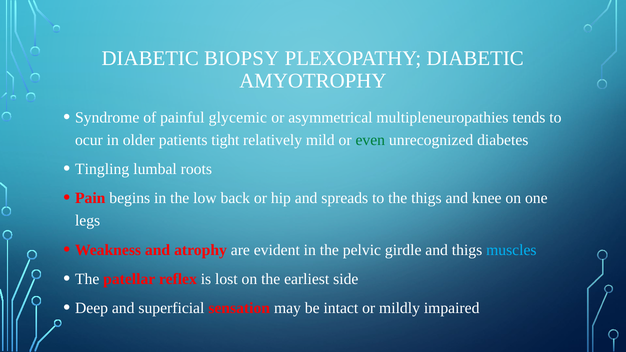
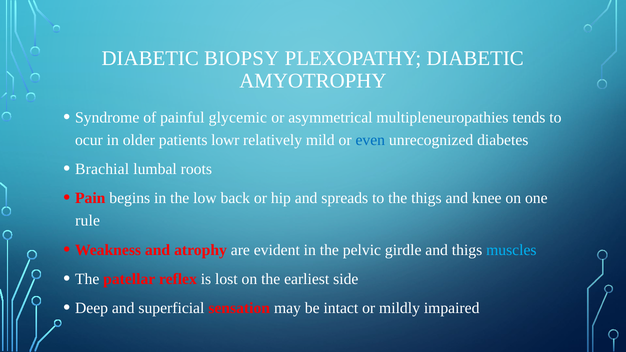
tight: tight -> lowr
even colour: green -> blue
Tingling: Tingling -> Brachial
legs: legs -> rule
